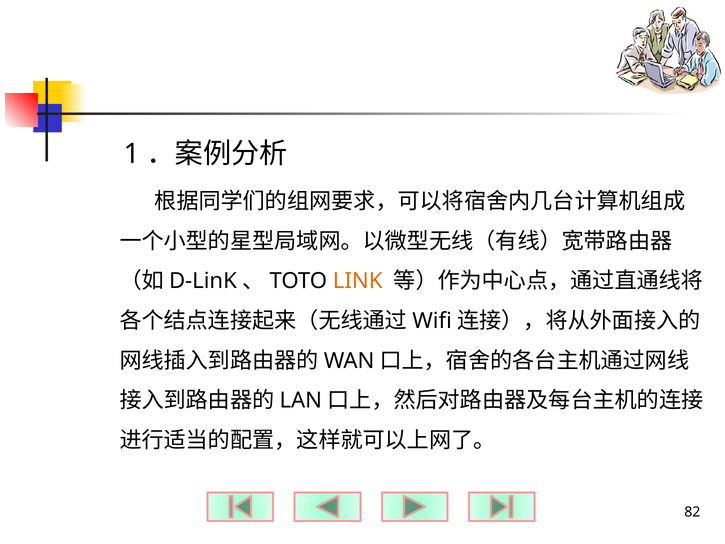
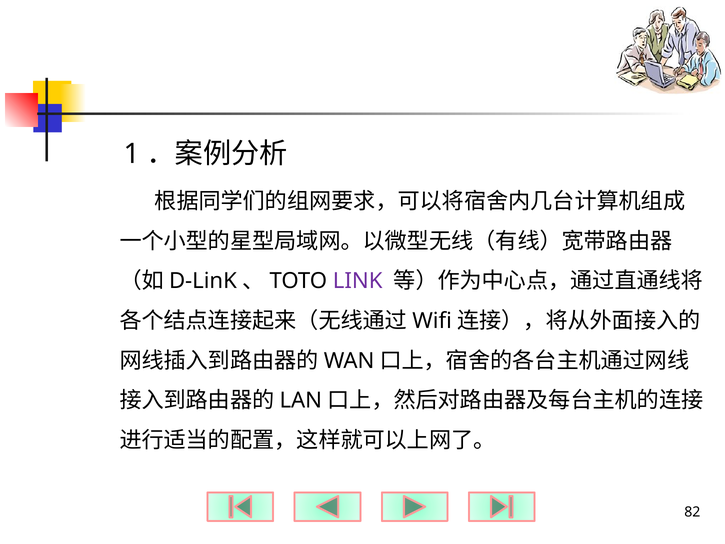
LINK colour: orange -> purple
